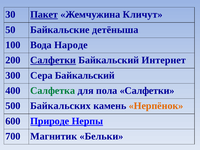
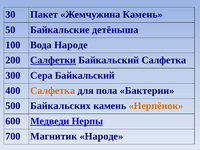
Пакет underline: present -> none
Жемчужина Кличут: Кличут -> Камень
Байкальский Интернет: Интернет -> Салфетка
Салфетка at (53, 91) colour: green -> orange
пола Салфетки: Салфетки -> Бактерии
Природе: Природе -> Медведи
Магнитик Бельки: Бельки -> Народе
